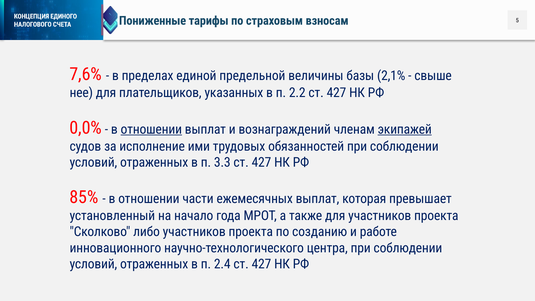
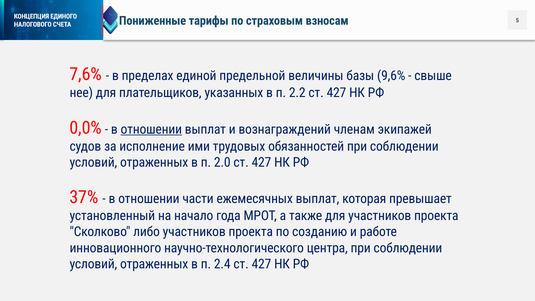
2,1%: 2,1% -> 9,6%
экипажей underline: present -> none
3.3: 3.3 -> 2.0
85%: 85% -> 37%
